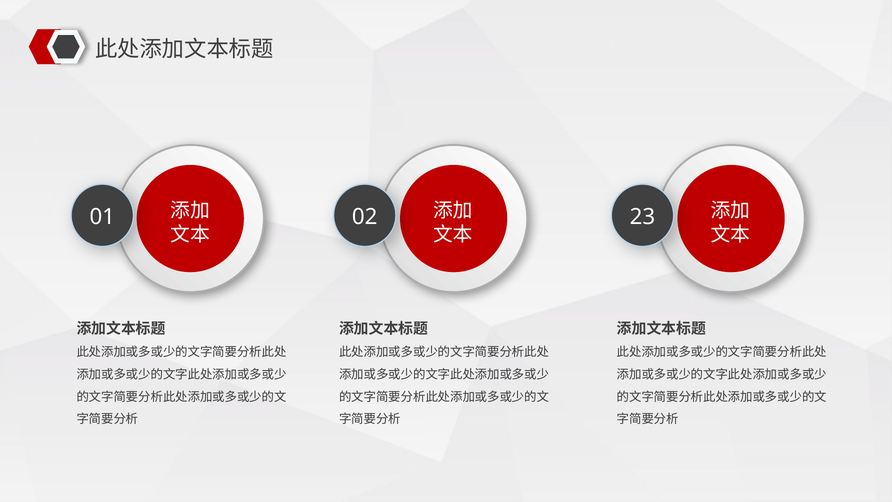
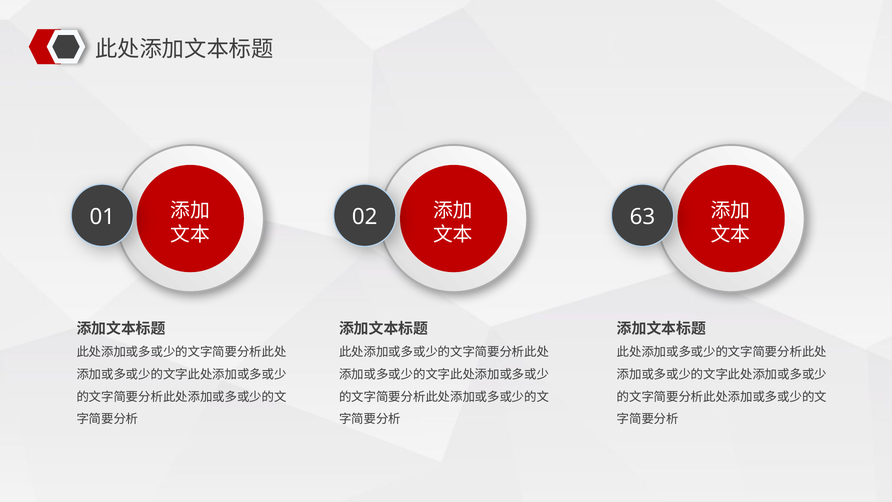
23: 23 -> 63
